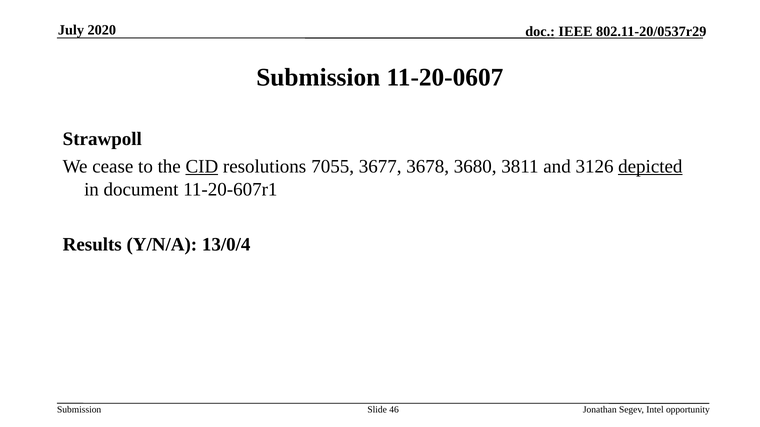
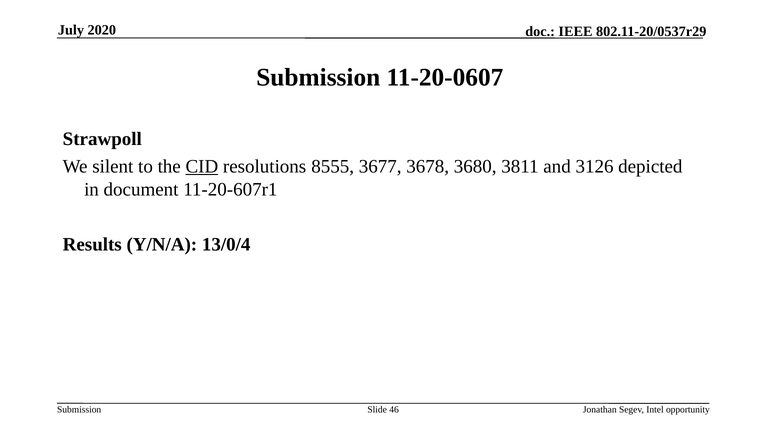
cease: cease -> silent
7055: 7055 -> 8555
depicted underline: present -> none
